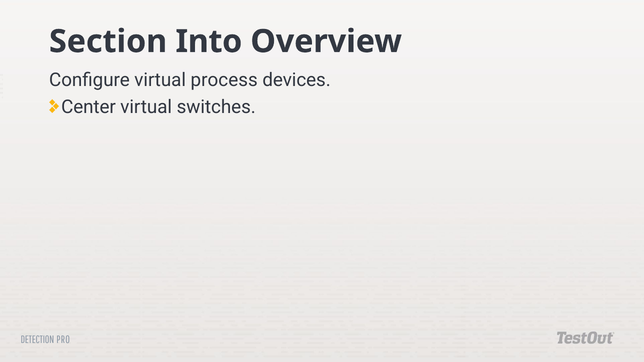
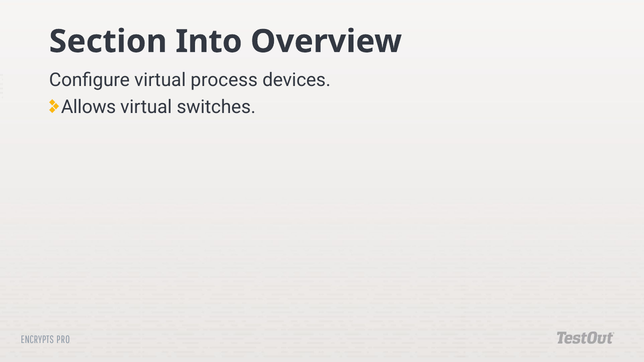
Center: Center -> Allows
DETECTION: DETECTION -> ENCRYPTS
